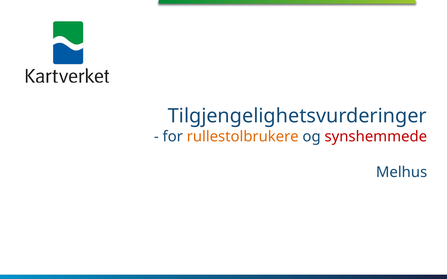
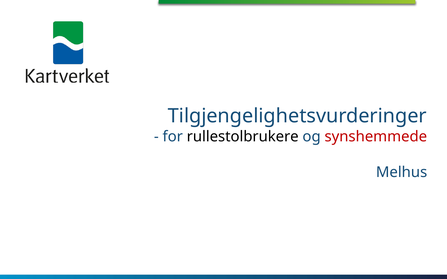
rullestolbrukere colour: orange -> black
